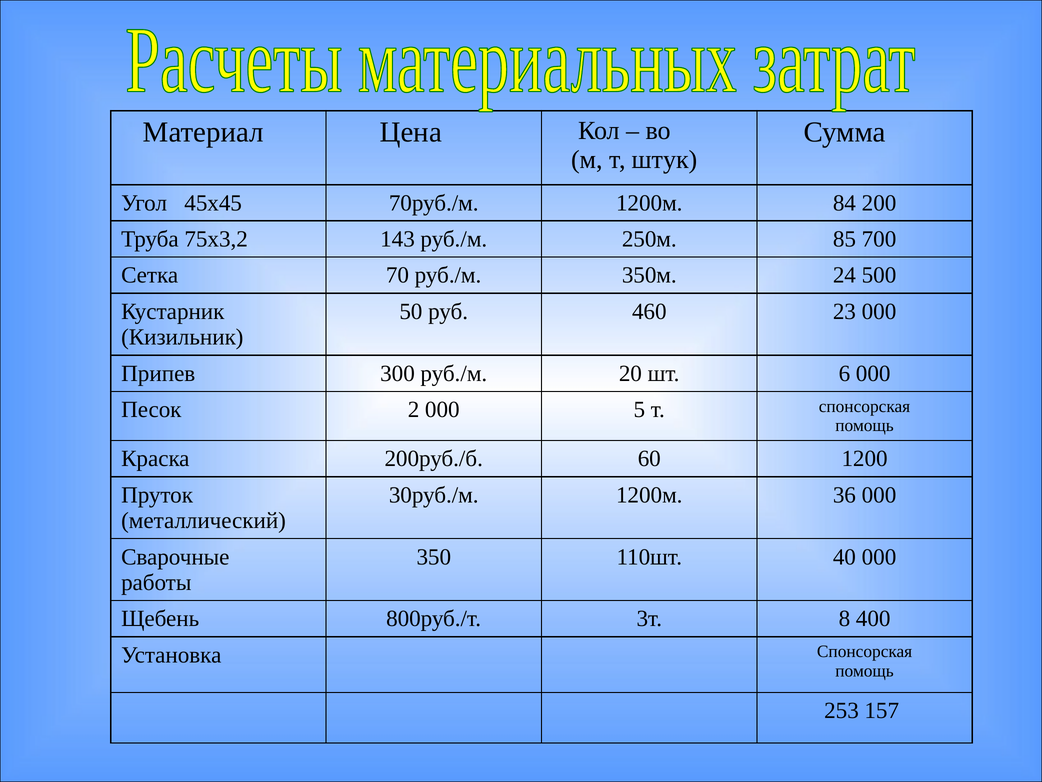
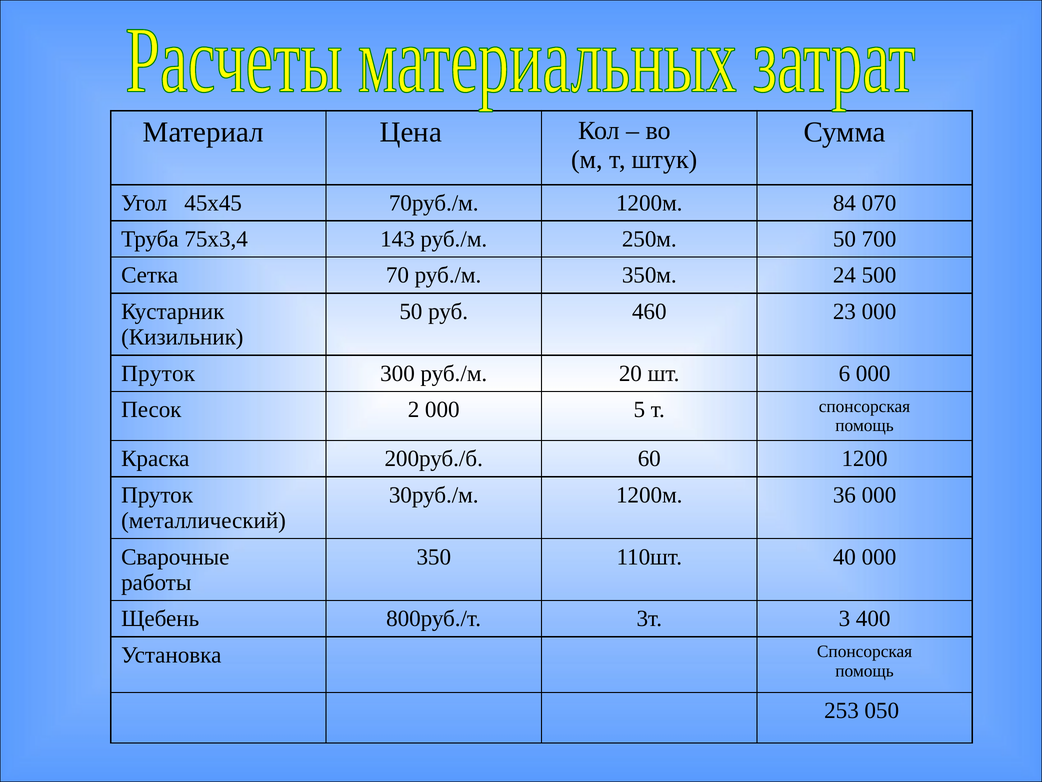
200: 200 -> 070
75х3,2: 75х3,2 -> 75х3,4
250м 85: 85 -> 50
Припев at (158, 373): Припев -> Пруток
8: 8 -> 3
157: 157 -> 050
